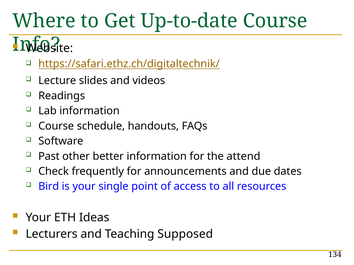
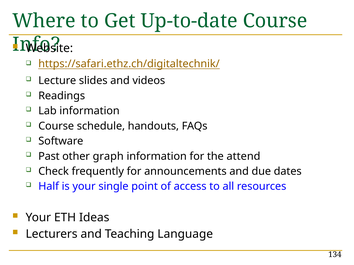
better: better -> graph
Bird: Bird -> Half
Supposed: Supposed -> Language
